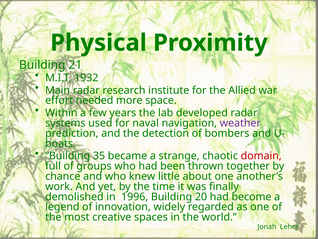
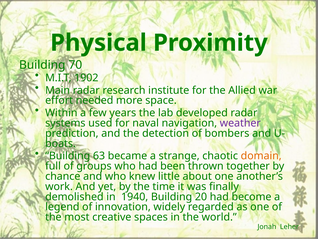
21: 21 -> 70
1932: 1932 -> 1902
35: 35 -> 63
domain colour: red -> orange
1996: 1996 -> 1940
